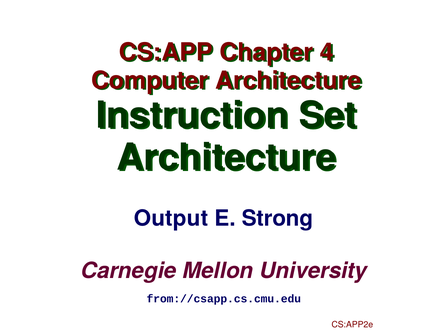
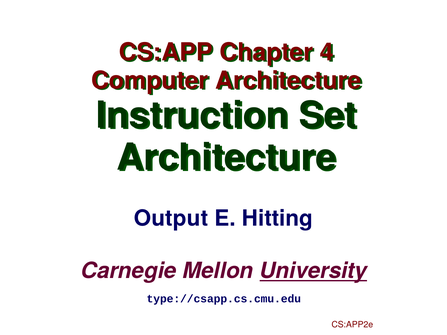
Strong: Strong -> Hitting
University underline: none -> present
from://csapp.cs.cmu.edu: from://csapp.cs.cmu.edu -> type://csapp.cs.cmu.edu
